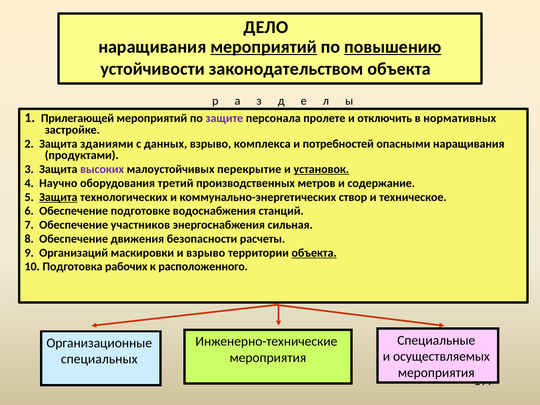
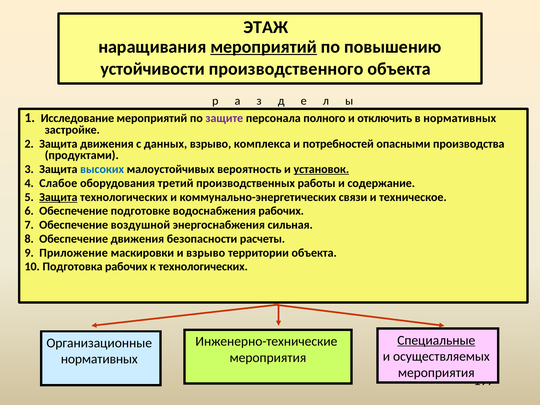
ДЕЛО: ДЕЛО -> ЭТАЖ
повышению underline: present -> none
законодательством: законодательством -> производственного
Прилегающей: Прилегающей -> Исследование
пролете: пролете -> полного
Защита зданиями: зданиями -> движения
опасными наращивания: наращивания -> производства
высоких colour: purple -> blue
перекрытие: перекрытие -> вероятность
Научно: Научно -> Слабое
метров: метров -> работы
створ: створ -> связи
водоснабжения станций: станций -> рабочих
участников: участников -> воздушной
Организаций: Организаций -> Приложение
объекта at (314, 253) underline: present -> none
к расположенного: расположенного -> технологических
Специальные underline: none -> present
специальных at (99, 359): специальных -> нормативных
